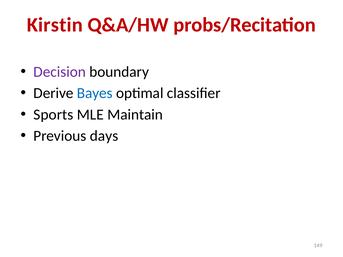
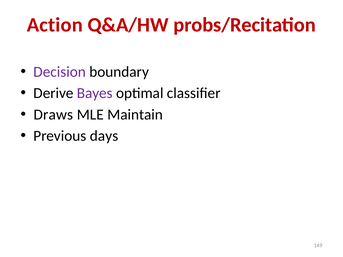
Kirstin: Kirstin -> Action
Bayes colour: blue -> purple
Sports: Sports -> Draws
